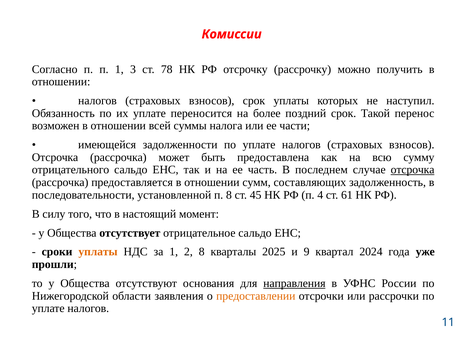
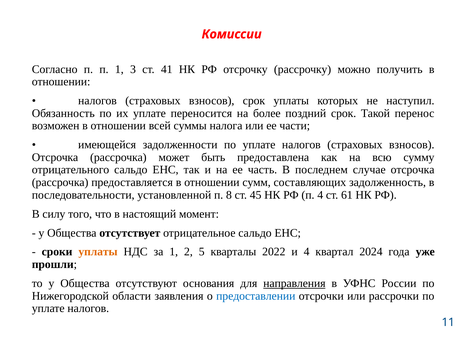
78: 78 -> 41
отсрочка at (413, 169) underline: present -> none
2 8: 8 -> 5
2025: 2025 -> 2022
и 9: 9 -> 4
предоставлении colour: orange -> blue
